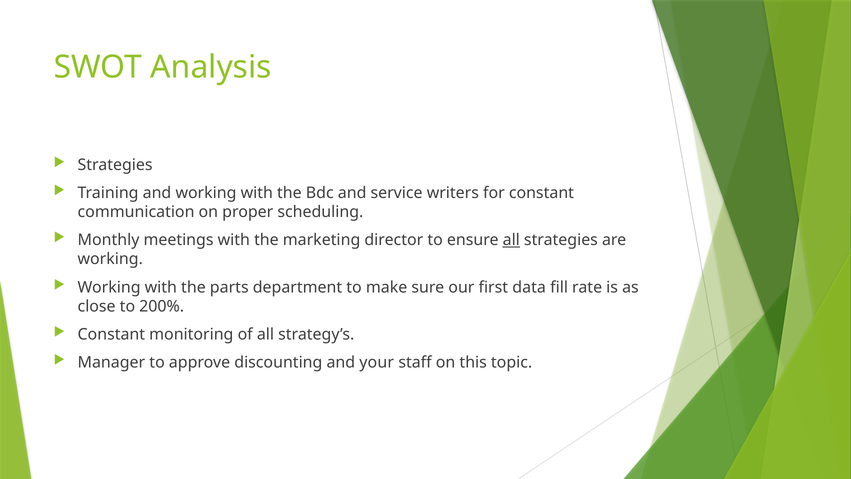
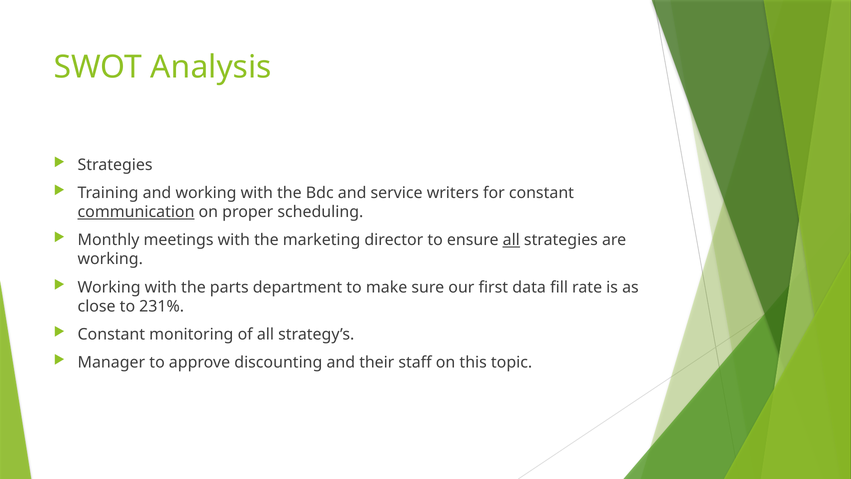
communication underline: none -> present
200%: 200% -> 231%
your: your -> their
